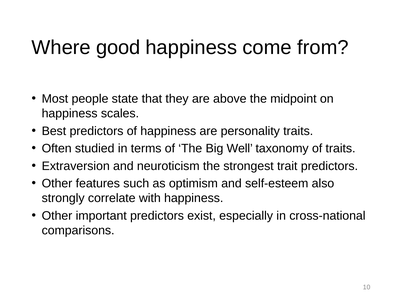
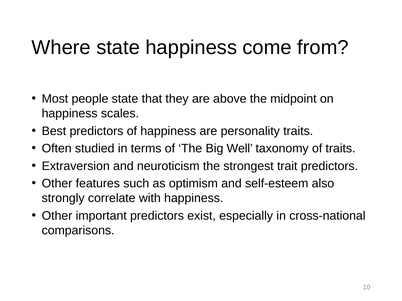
Where good: good -> state
